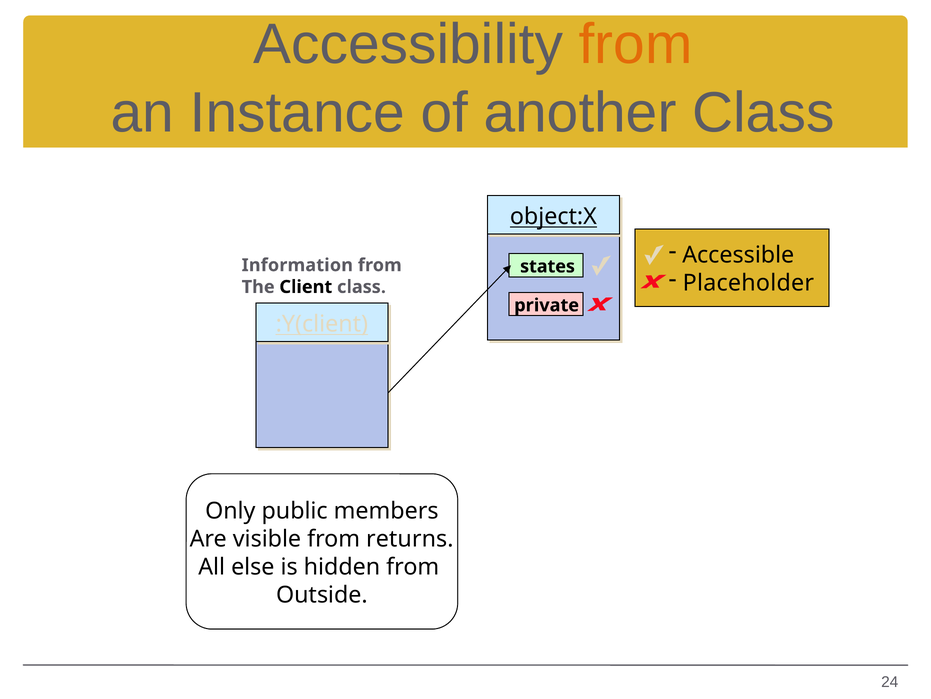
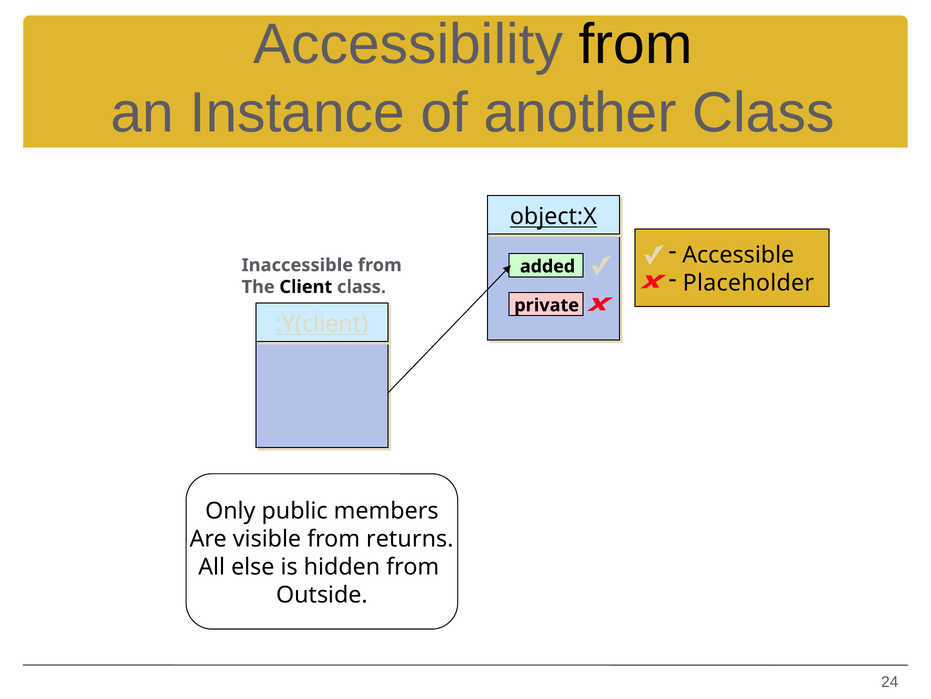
from at (636, 44) colour: orange -> black
Information: Information -> Inaccessible
states: states -> added
